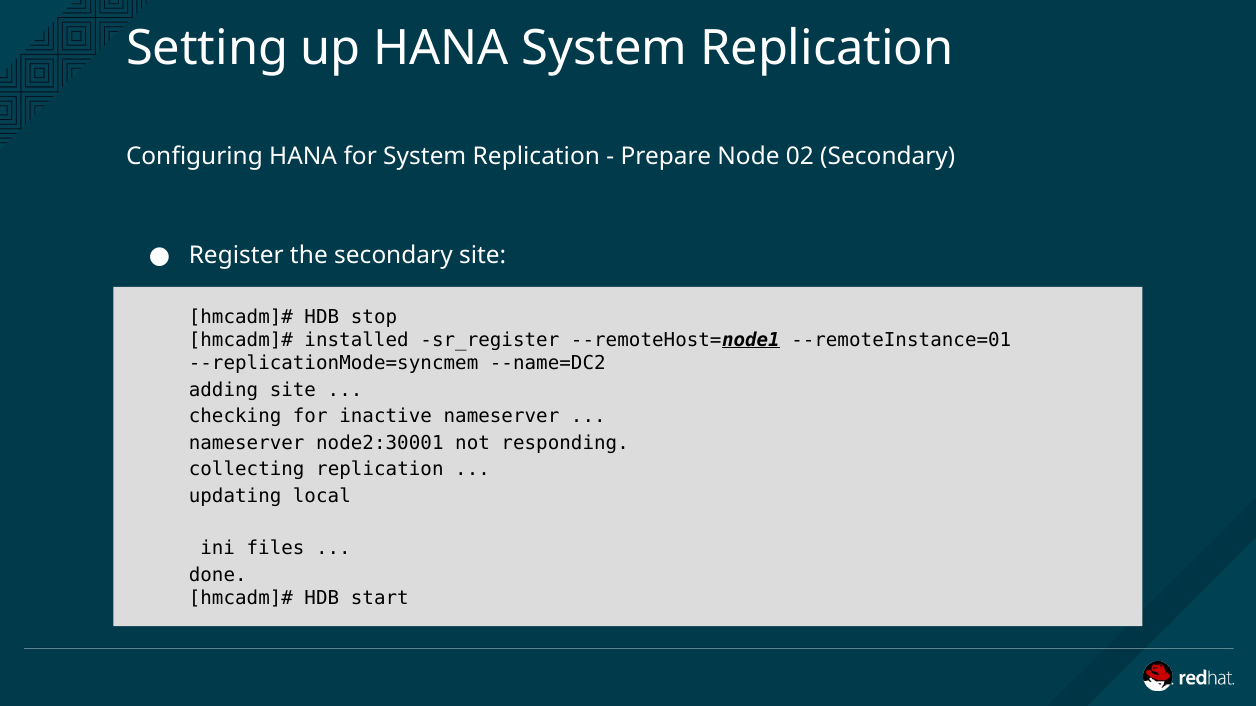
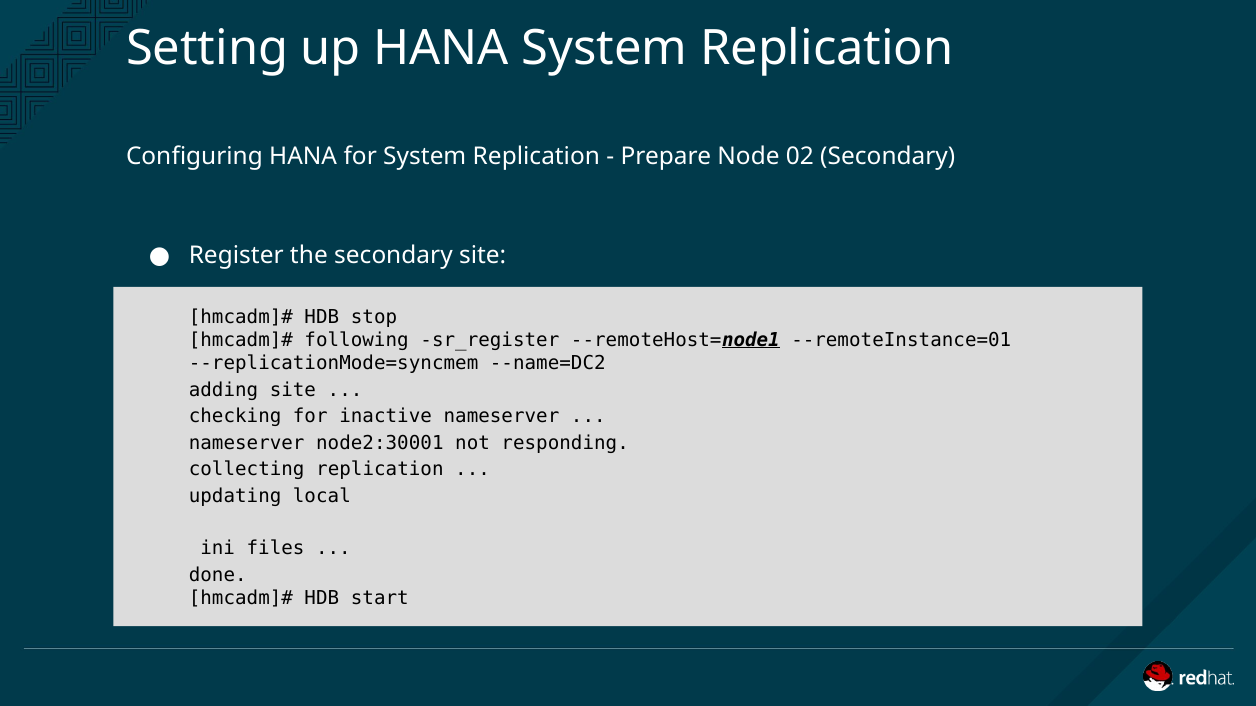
installed: installed -> following
